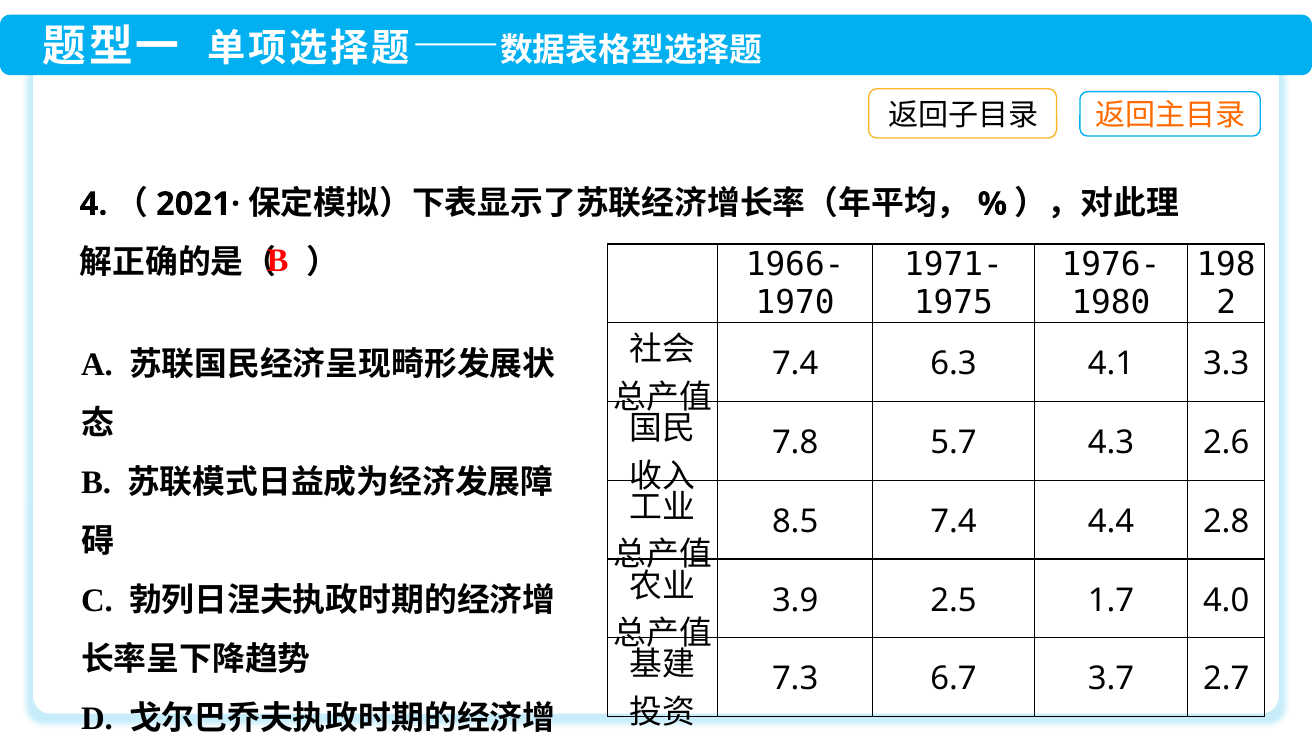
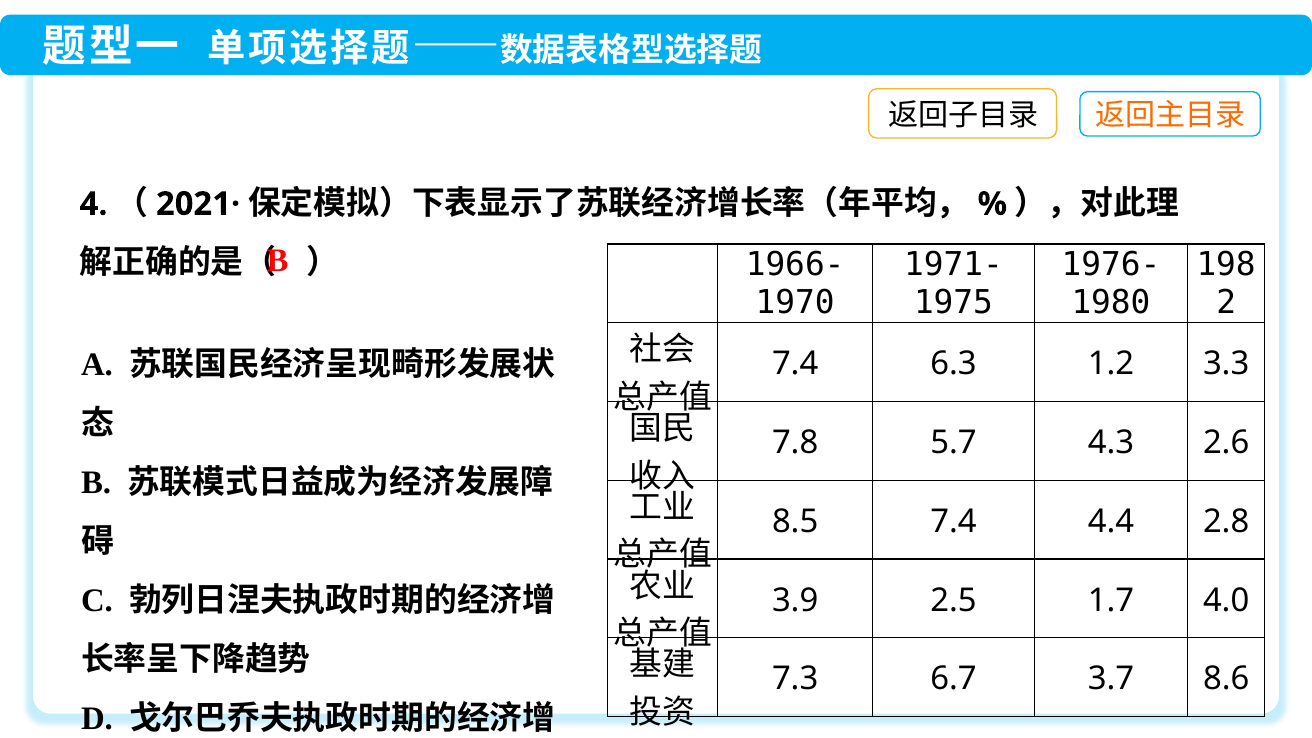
4.1: 4.1 -> 1.2
2.7: 2.7 -> 8.6
